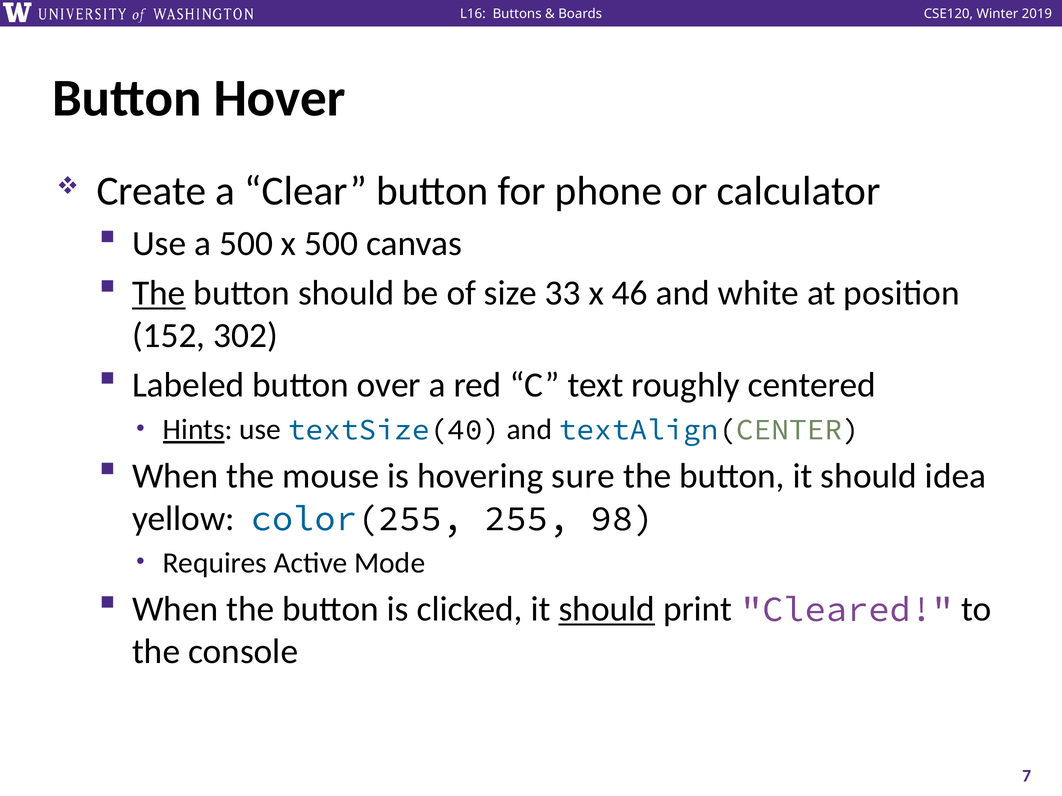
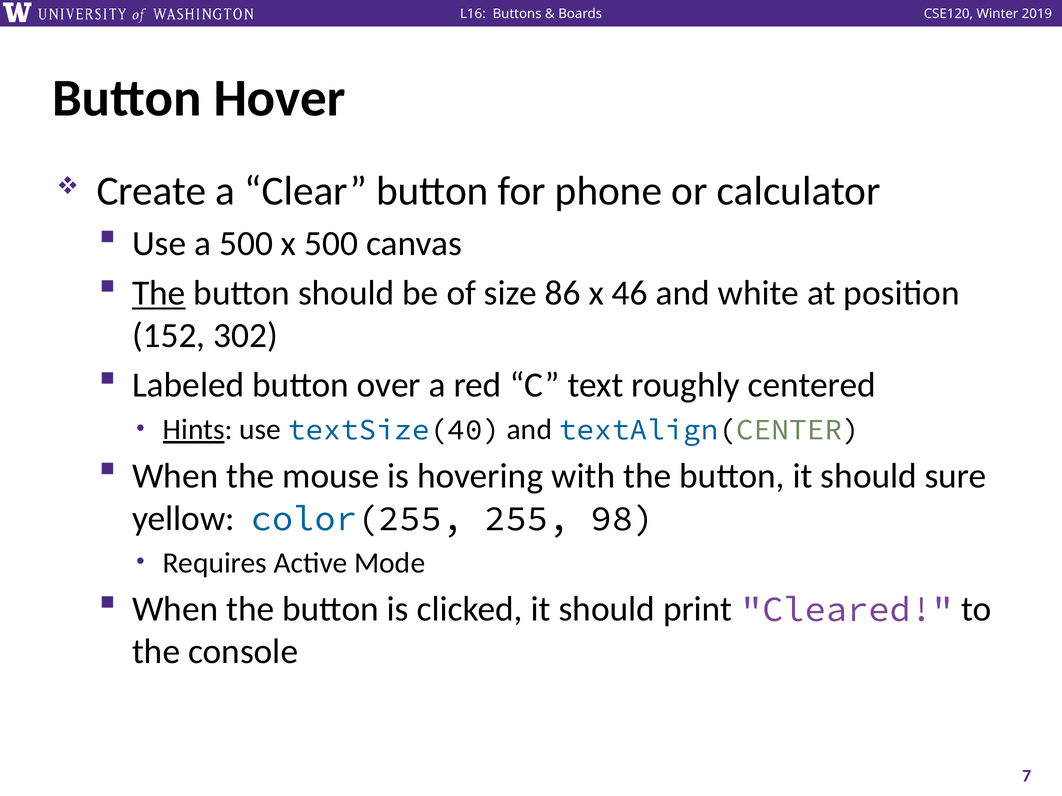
33: 33 -> 86
sure: sure -> with
idea: idea -> sure
should at (607, 610) underline: present -> none
